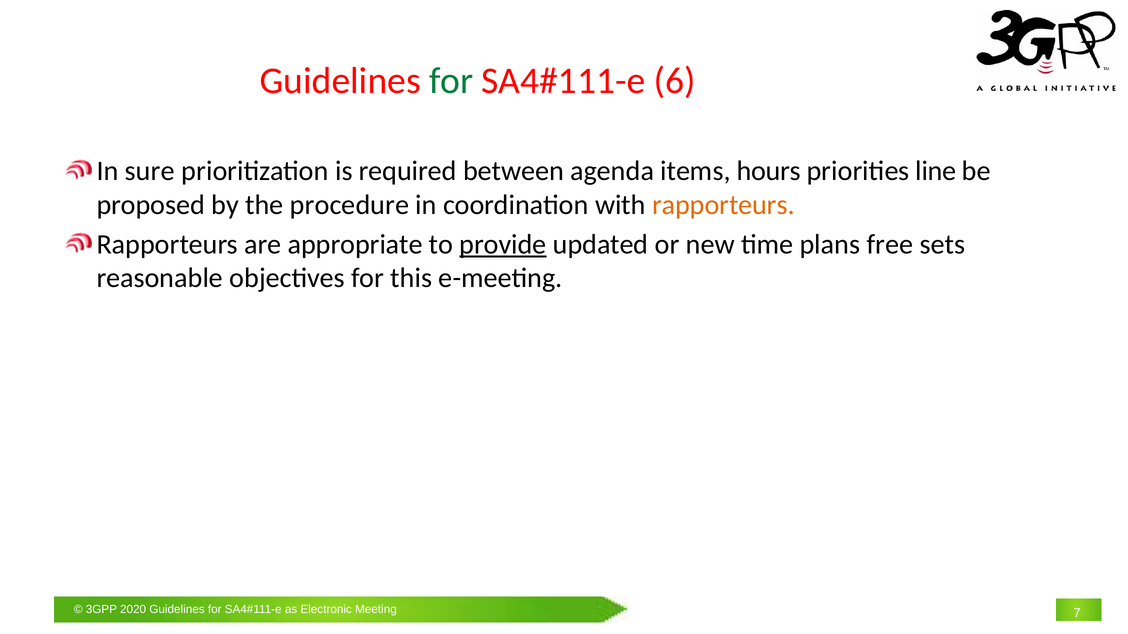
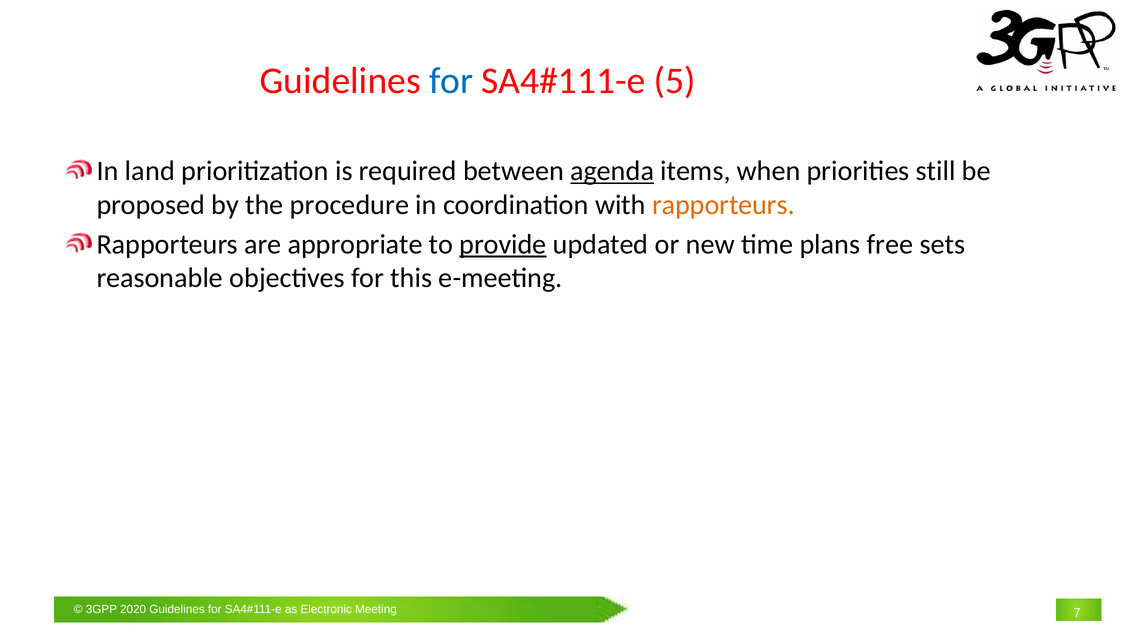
for at (451, 81) colour: green -> blue
6: 6 -> 5
sure: sure -> land
agenda underline: none -> present
hours: hours -> when
line: line -> still
